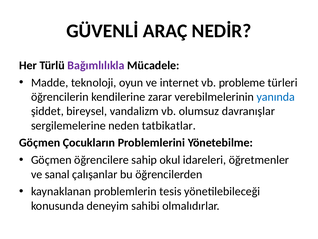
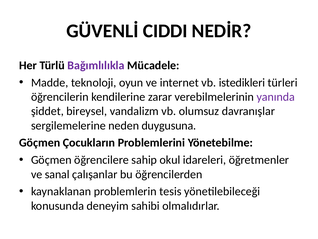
ARAÇ: ARAÇ -> CIDDI
probleme: probleme -> istedikleri
yanında colour: blue -> purple
tatbikatlar: tatbikatlar -> duygusuna
